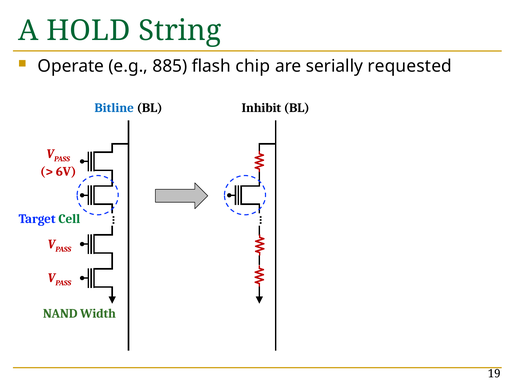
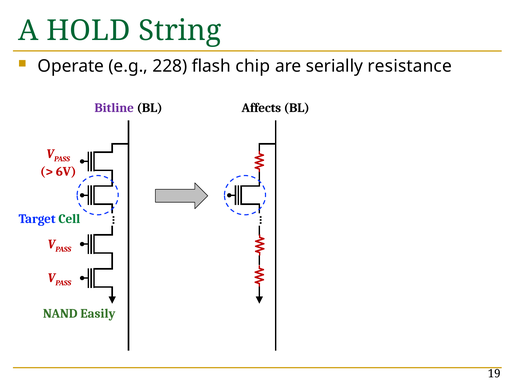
885: 885 -> 228
requested: requested -> resistance
Bitline colour: blue -> purple
Inhibit: Inhibit -> Affects
Width: Width -> Easily
